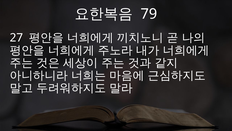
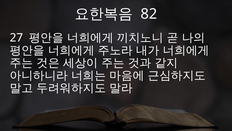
79: 79 -> 82
